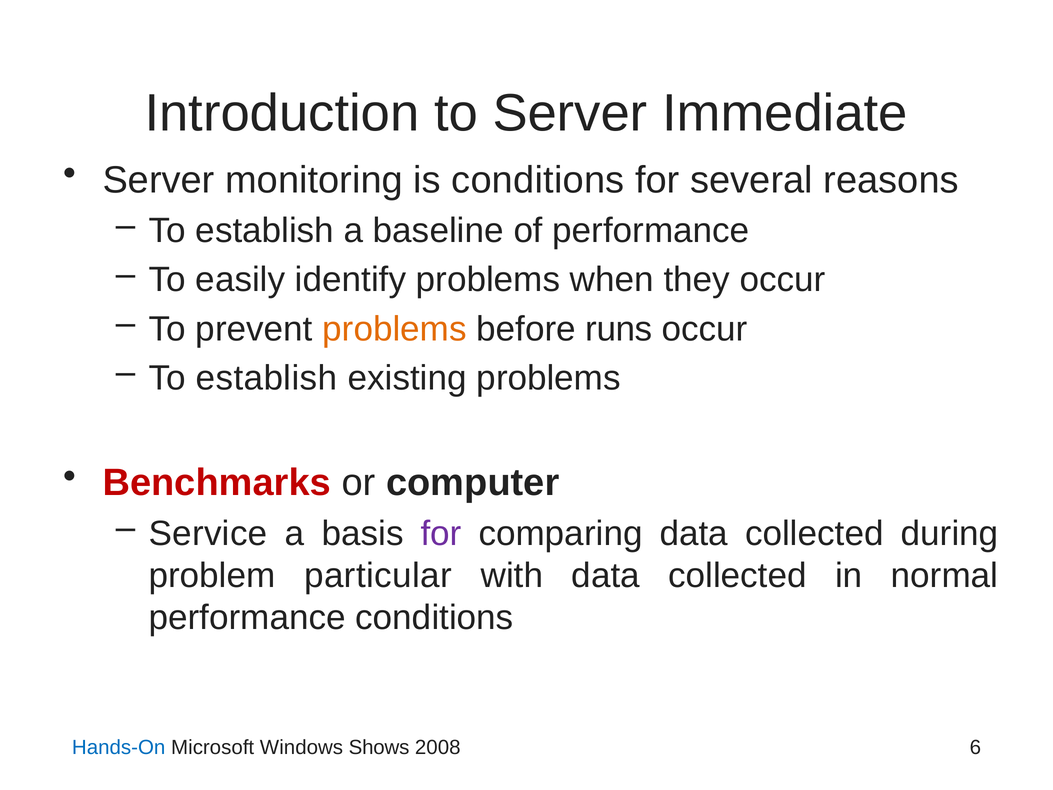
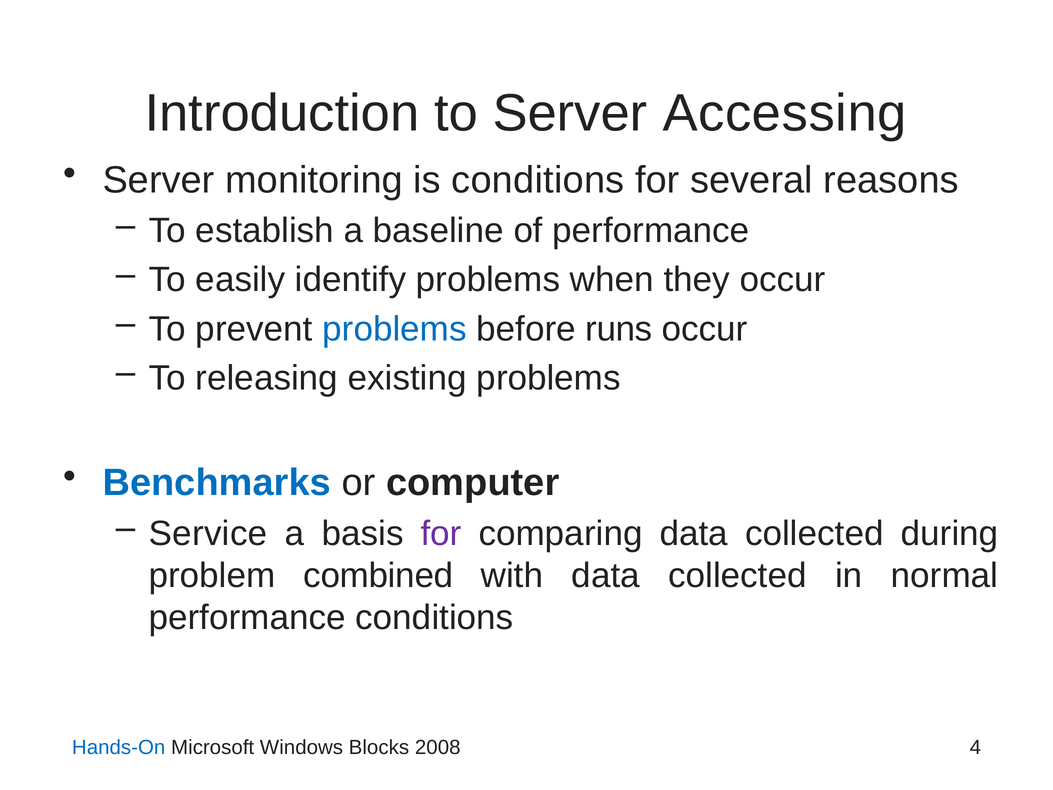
Immediate: Immediate -> Accessing
problems at (394, 329) colour: orange -> blue
establish at (267, 378): establish -> releasing
Benchmarks colour: red -> blue
particular: particular -> combined
Shows: Shows -> Blocks
6: 6 -> 4
